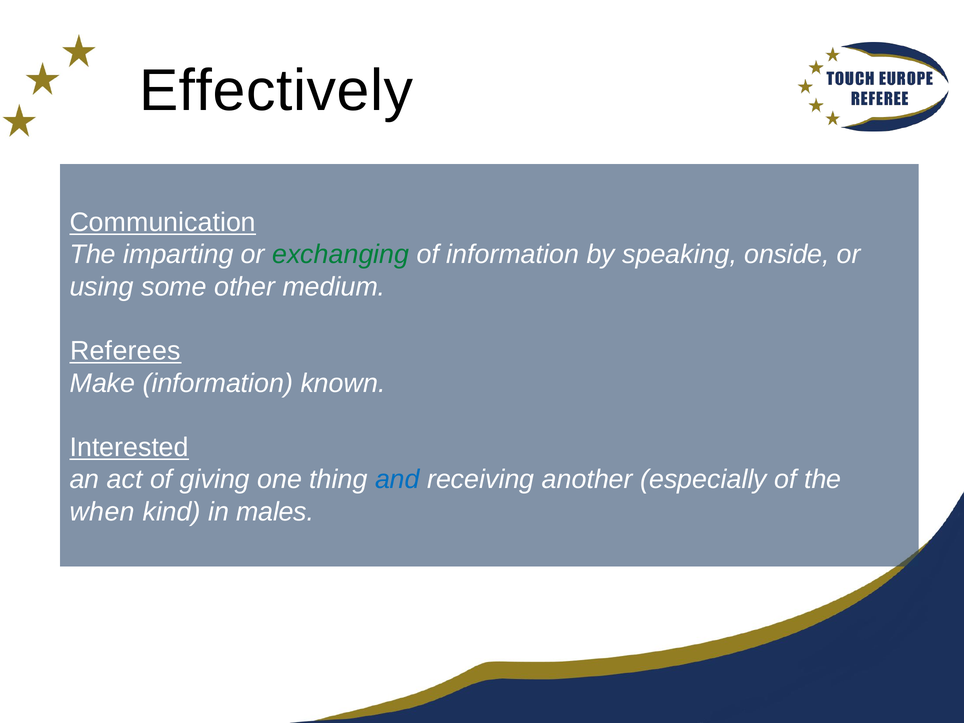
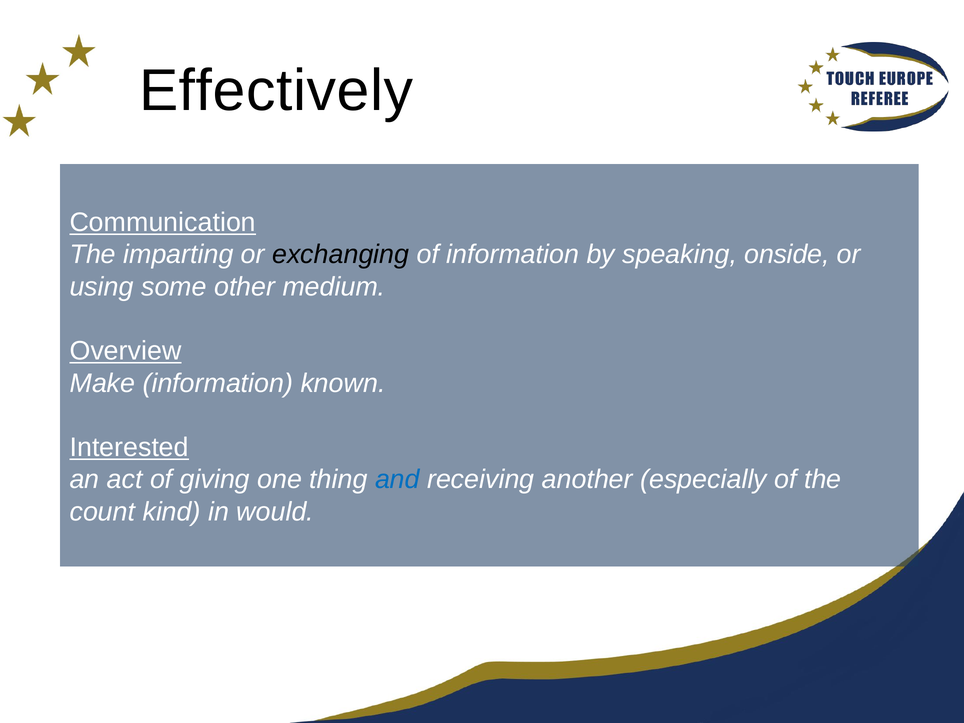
exchanging colour: green -> black
Referees: Referees -> Overview
when: when -> count
males: males -> would
